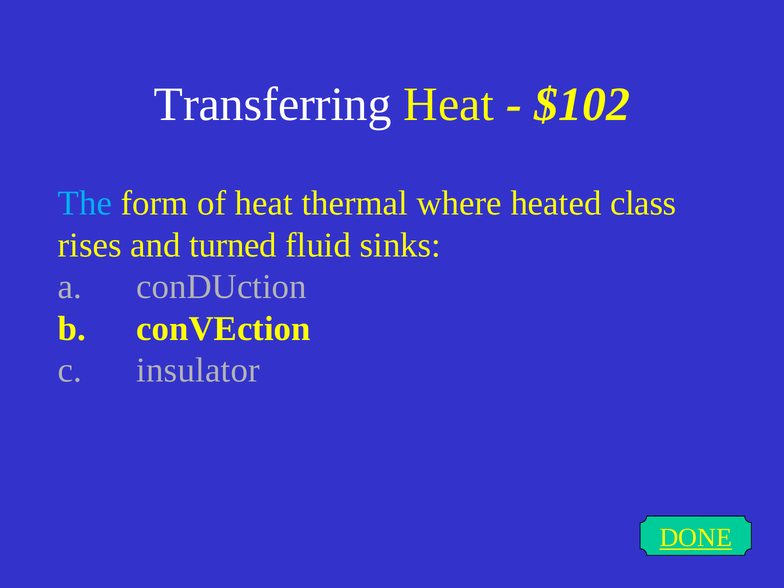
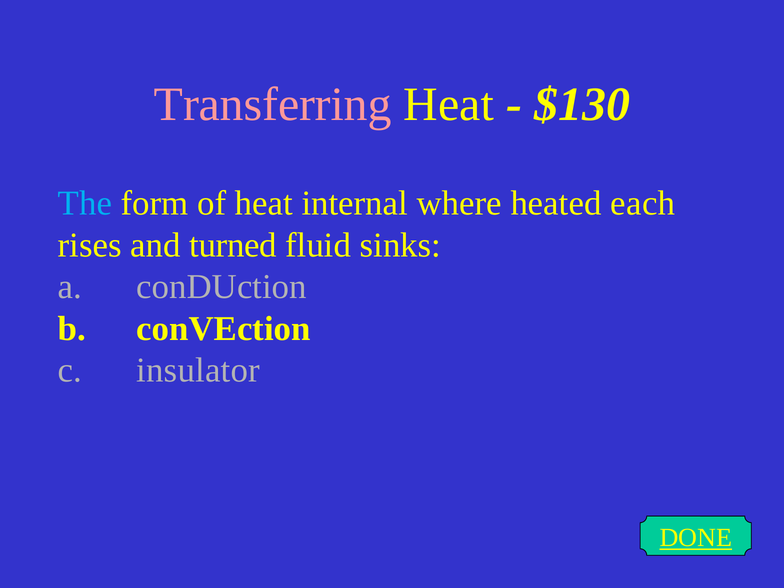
Transferring colour: white -> pink
$102: $102 -> $130
thermal: thermal -> internal
class: class -> each
